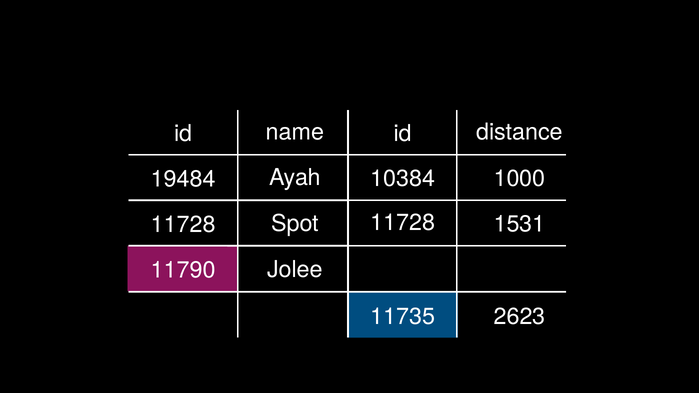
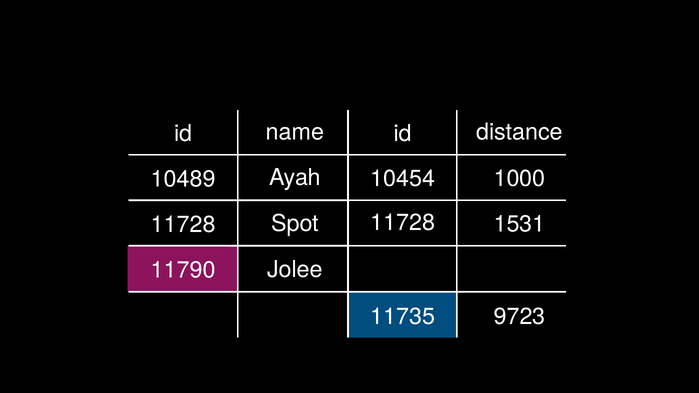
10384: 10384 -> 10454
19484: 19484 -> 10489
2623: 2623 -> 9723
